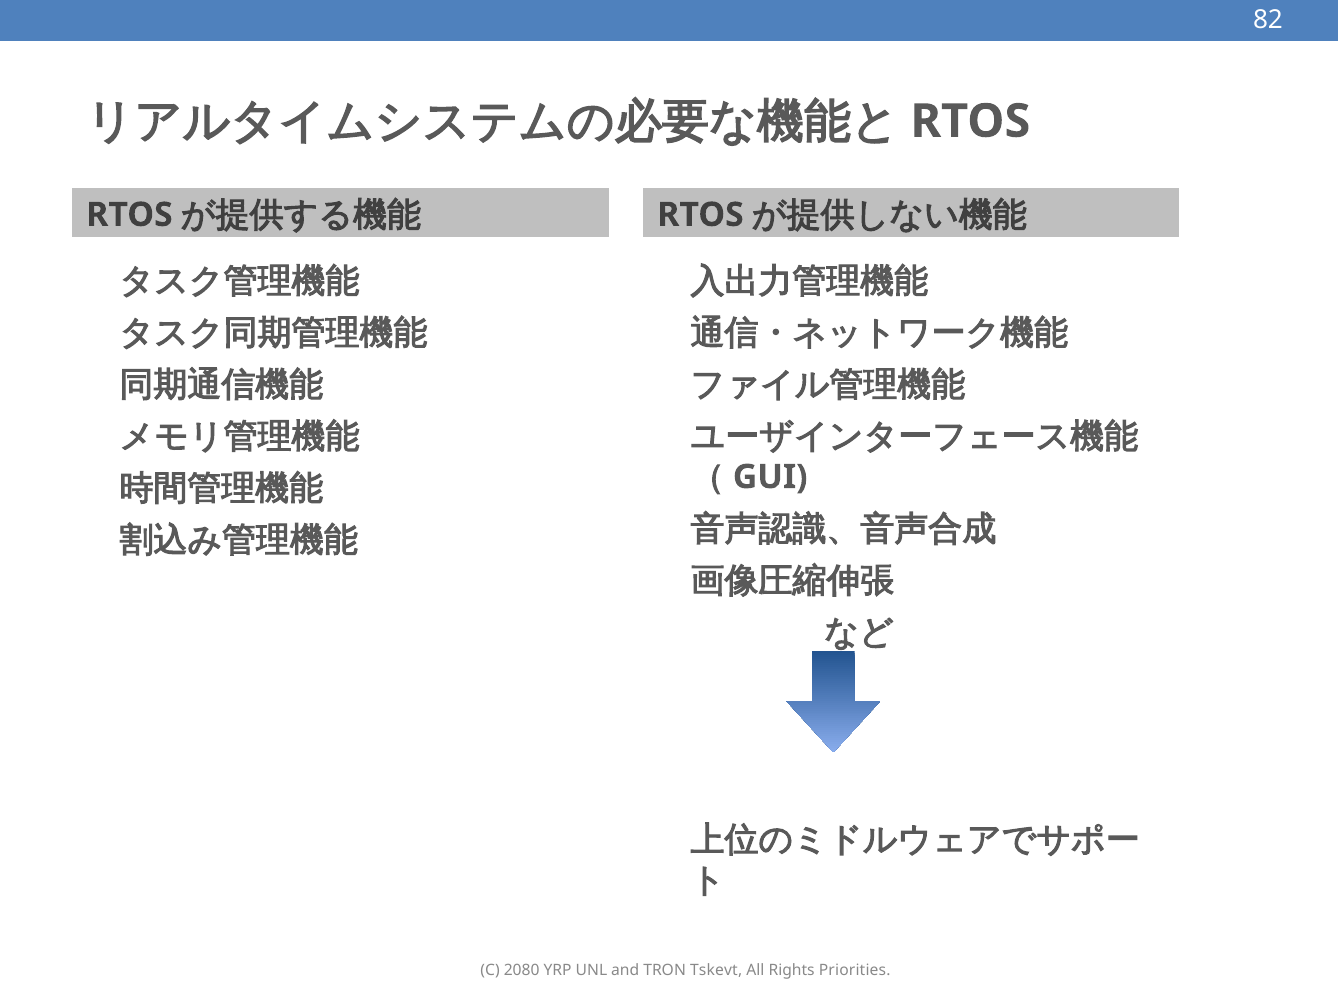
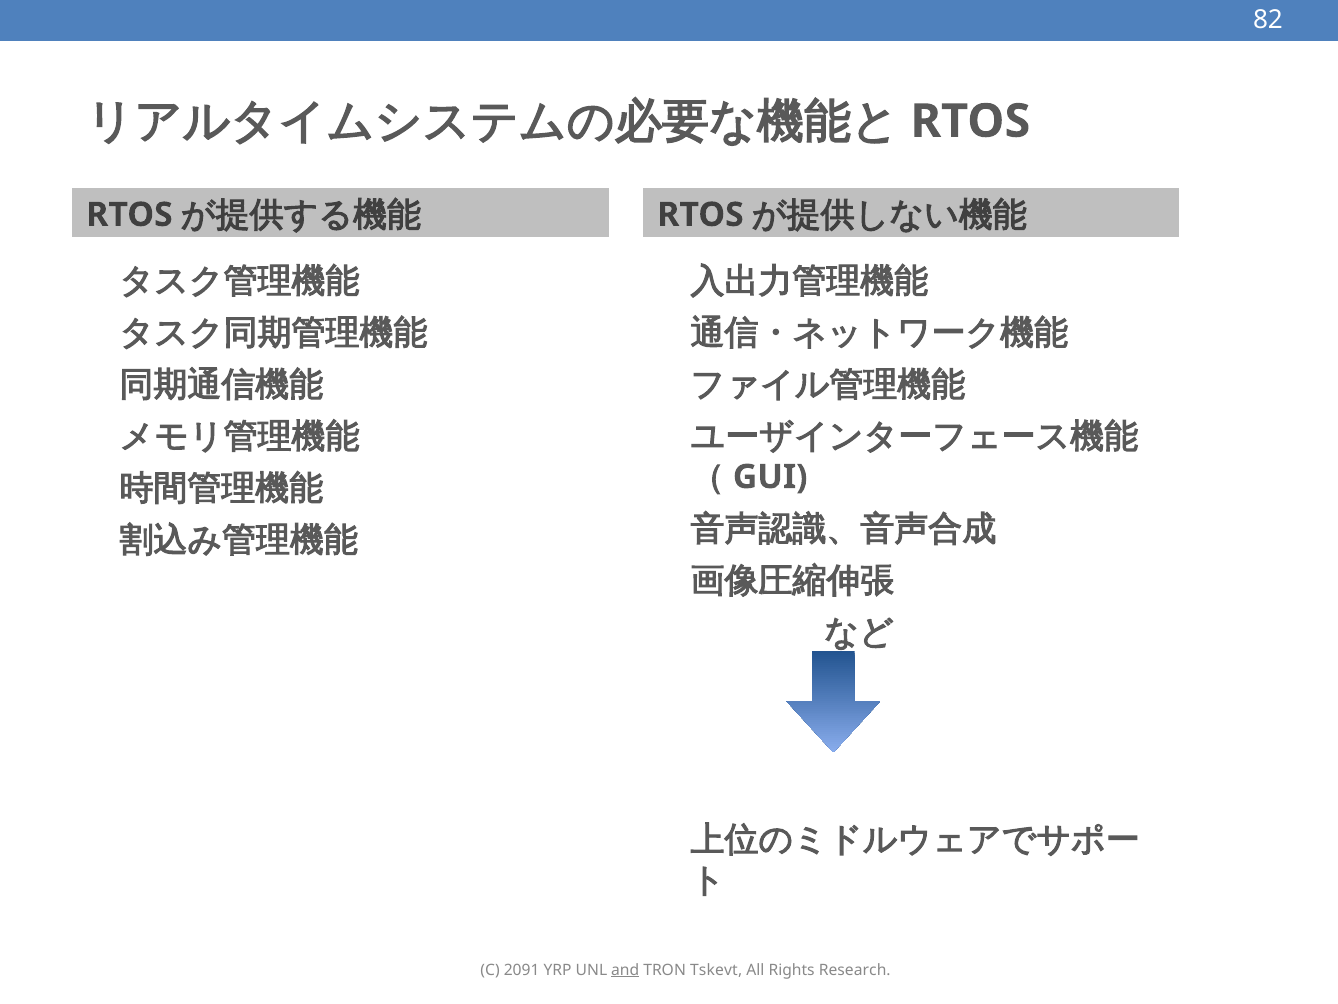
2080: 2080 -> 2091
and underline: none -> present
Priorities: Priorities -> Research
